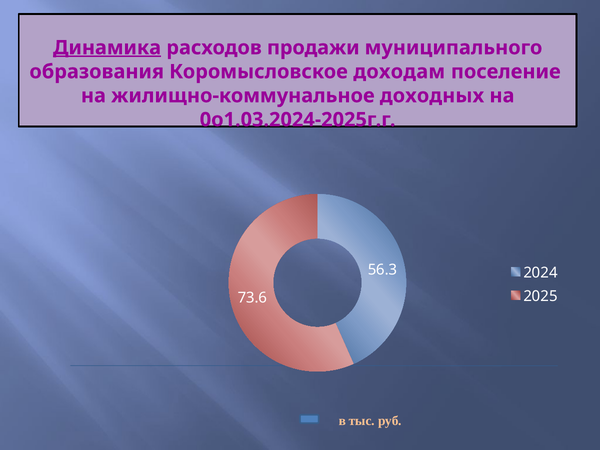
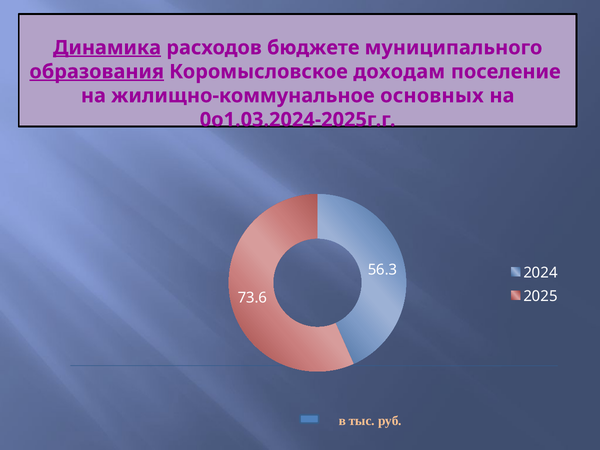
продажи: продажи -> бюджете
образования underline: none -> present
доходных: доходных -> основных
